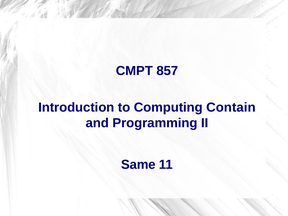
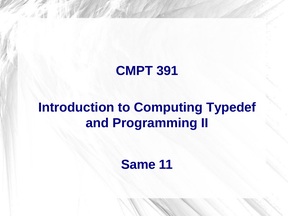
857: 857 -> 391
Contain: Contain -> Typedef
